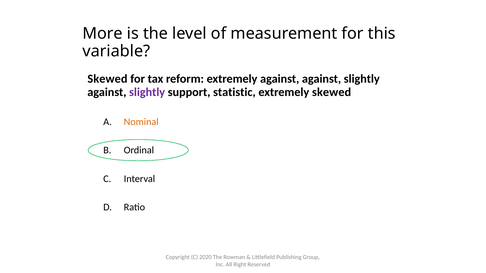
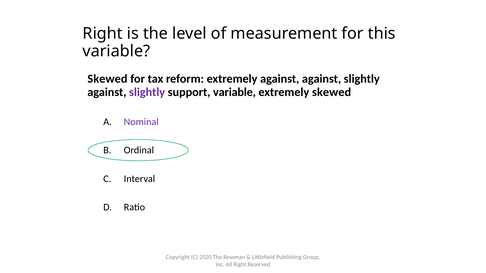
More at (103, 34): More -> Right
support statistic: statistic -> variable
Nominal colour: orange -> purple
